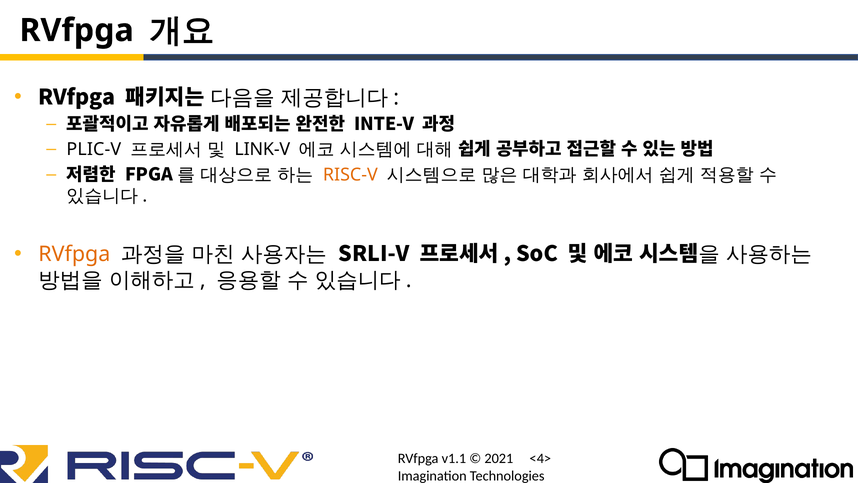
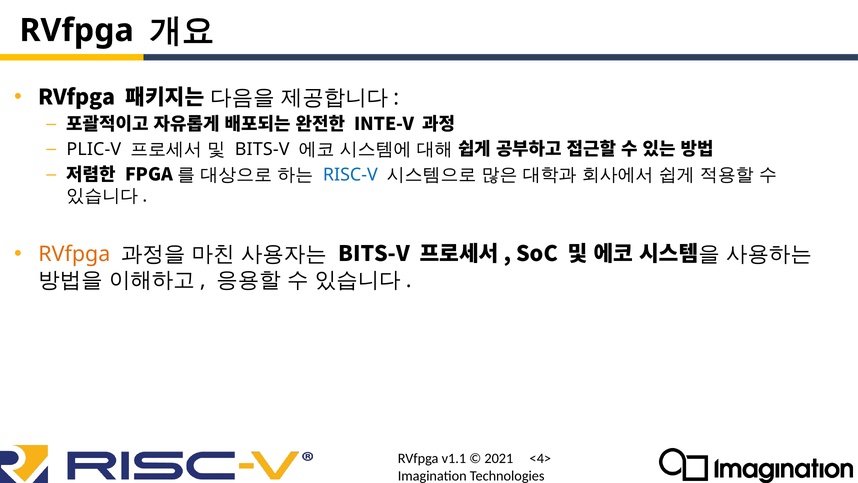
LINK-V at (262, 149): LINK-V -> BITS-V
RISC-V colour: orange -> blue
SRLI-V at (374, 254): SRLI-V -> BITS-V
